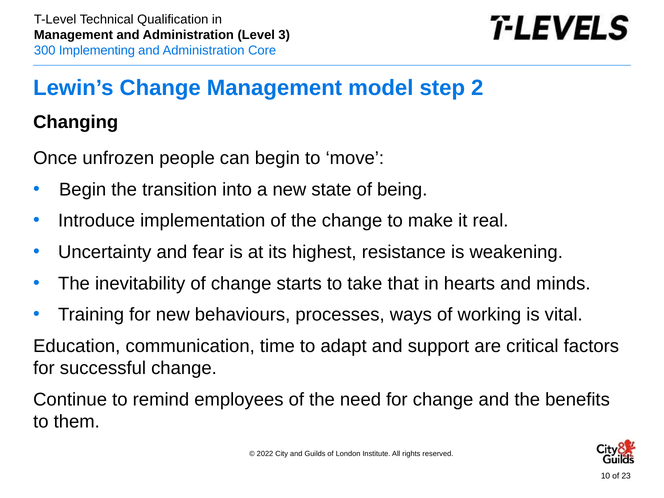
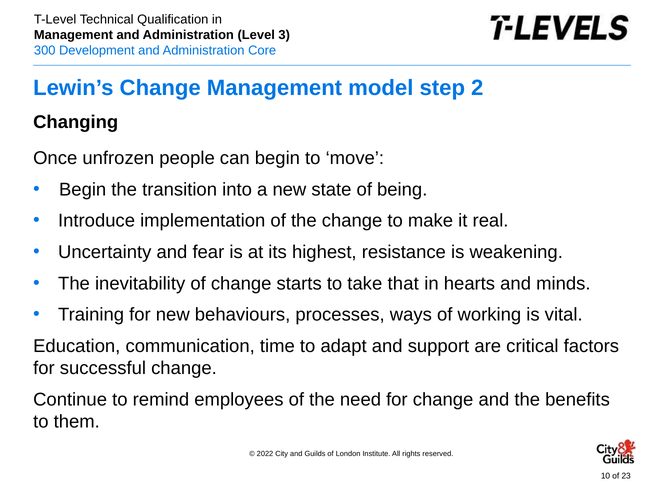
Implementing: Implementing -> Development
